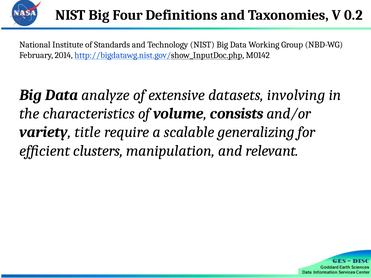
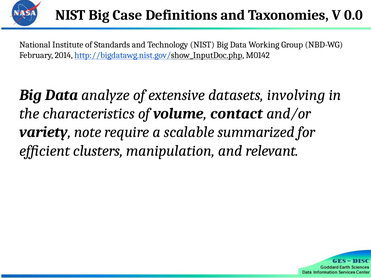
Four: Four -> Case
0.2: 0.2 -> 0.0
consists: consists -> contact
title: title -> note
generalizing: generalizing -> summarized
